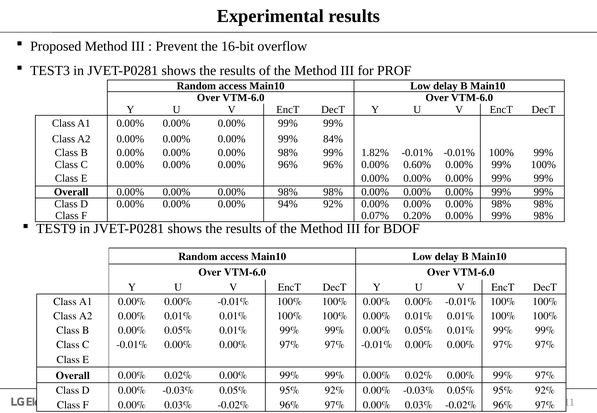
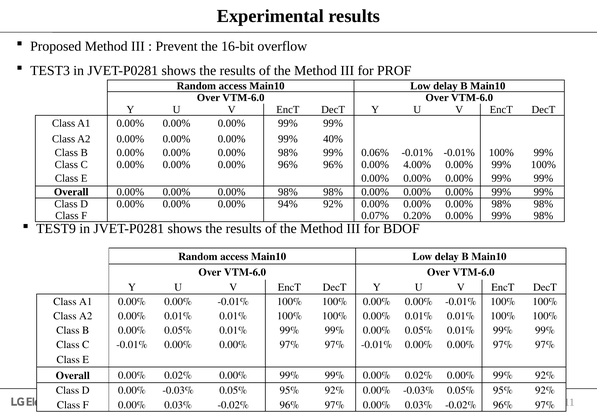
84%: 84% -> 40%
1.82%: 1.82% -> 0.06%
0.60%: 0.60% -> 4.00%
99% 97%: 97% -> 92%
